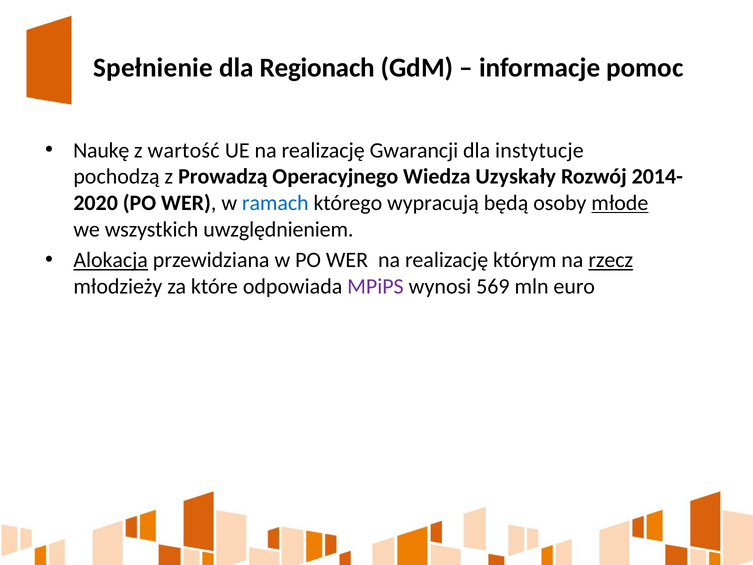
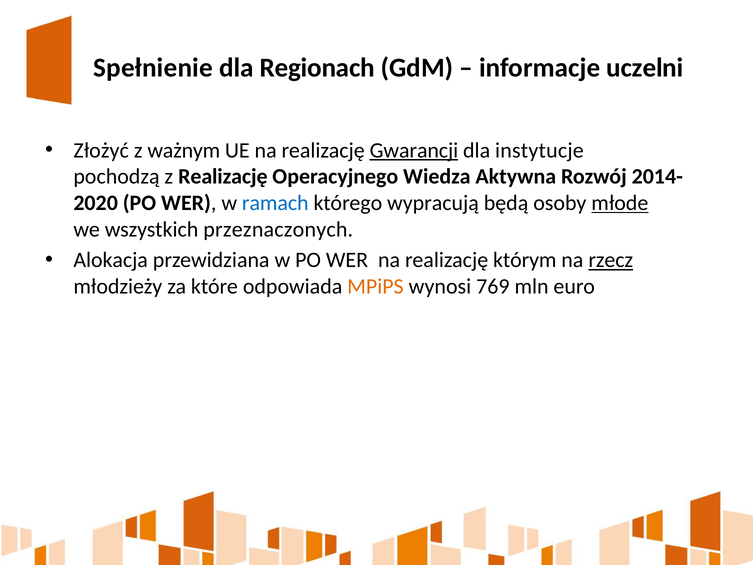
pomoc: pomoc -> uczelni
Naukę: Naukę -> Złożyć
wartość: wartość -> ważnym
Gwarancji underline: none -> present
z Prowadzą: Prowadzą -> Realizację
Uzyskały: Uzyskały -> Aktywna
uwzględnieniem: uwzględnieniem -> przeznaczonych
Alokacja underline: present -> none
MPiPS colour: purple -> orange
569: 569 -> 769
